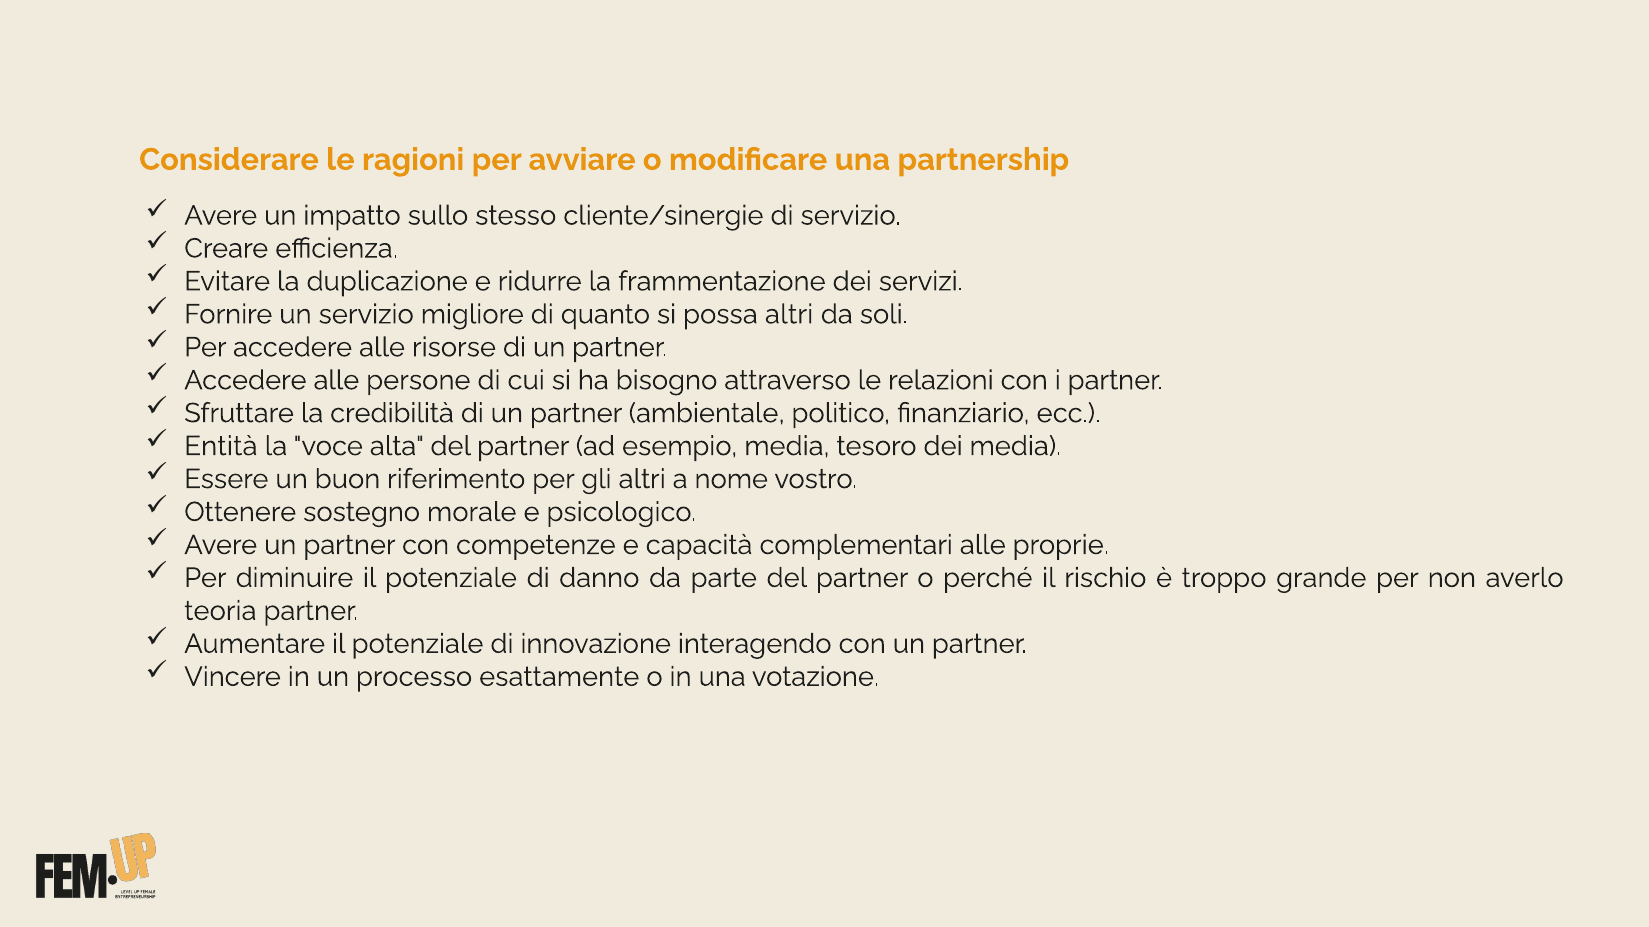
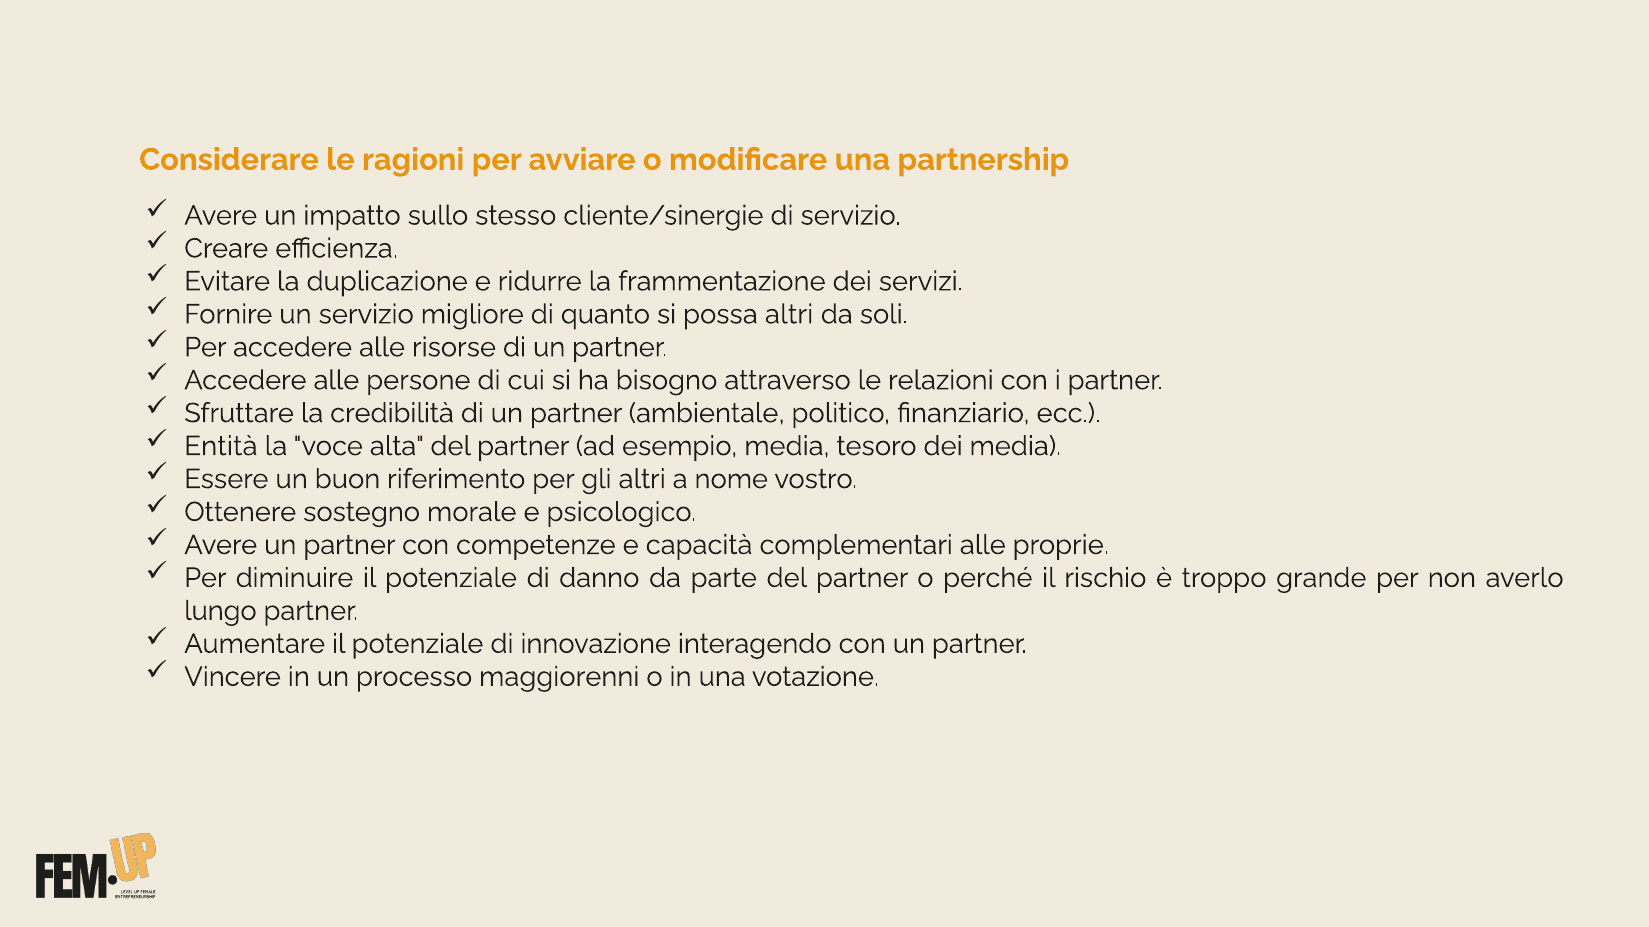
teoria: teoria -> lungo
esattamente: esattamente -> maggiorenni
